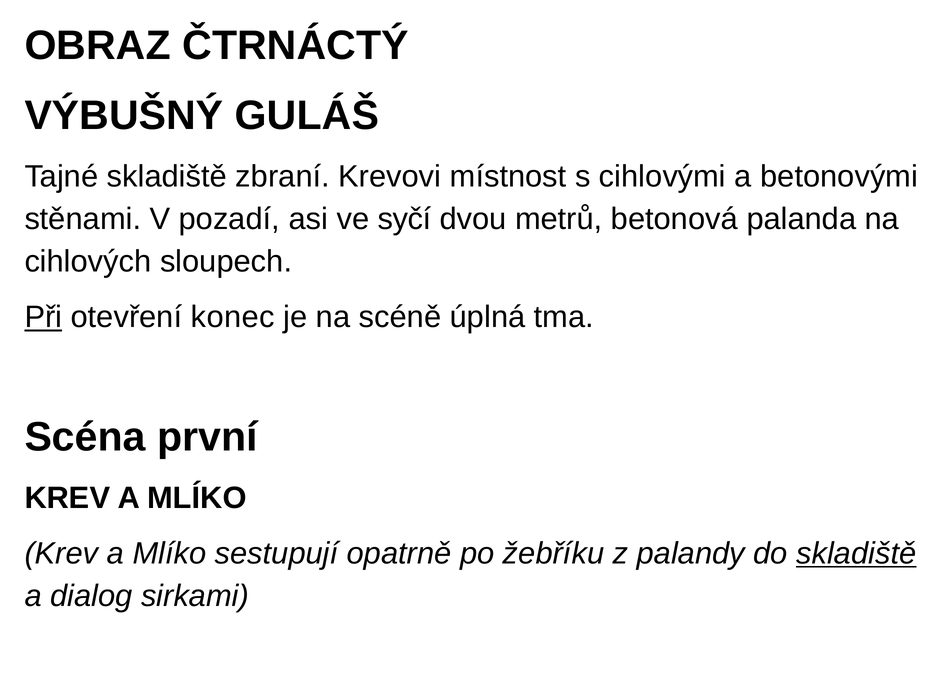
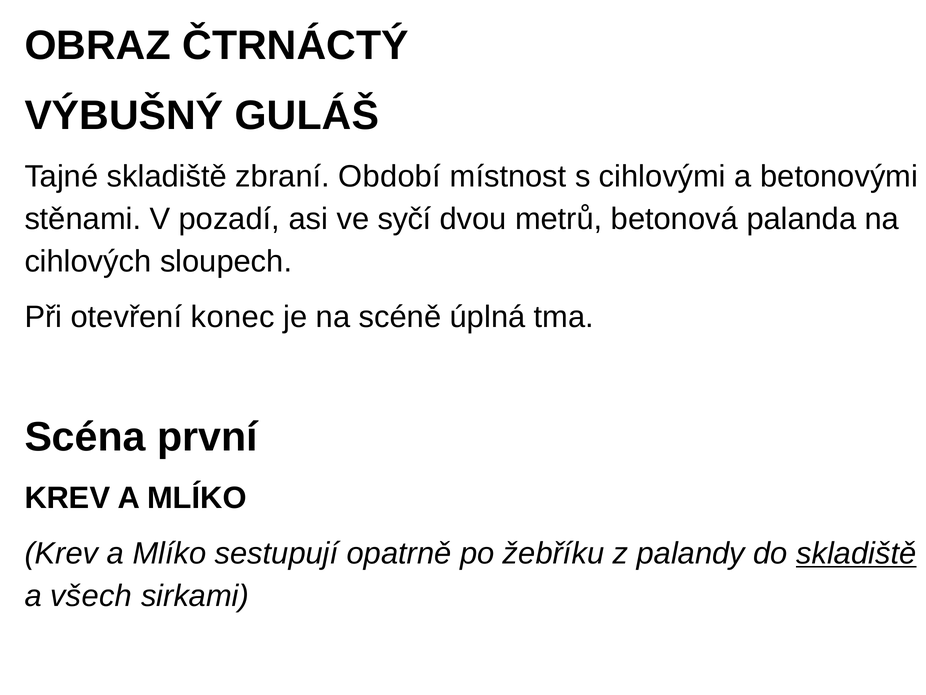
zbraní Krevovi: Krevovi -> Období
Při underline: present -> none
dialog: dialog -> všech
